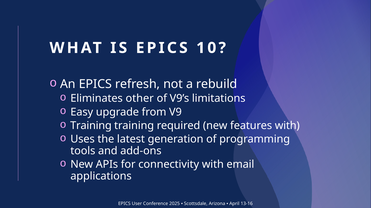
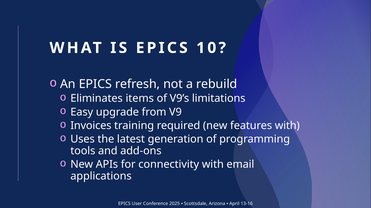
other: other -> items
Training at (91, 126): Training -> Invoices
